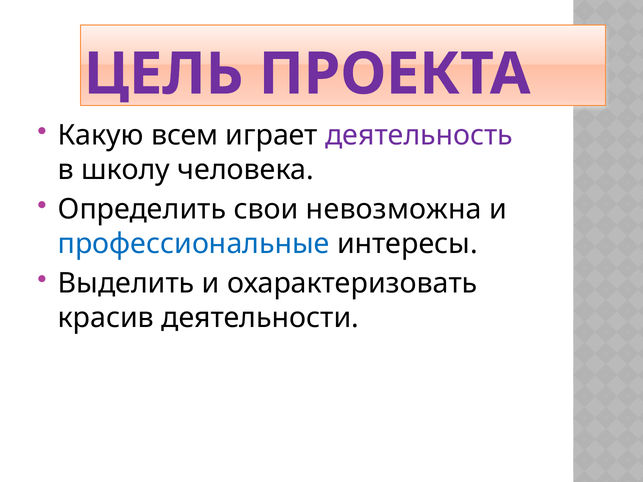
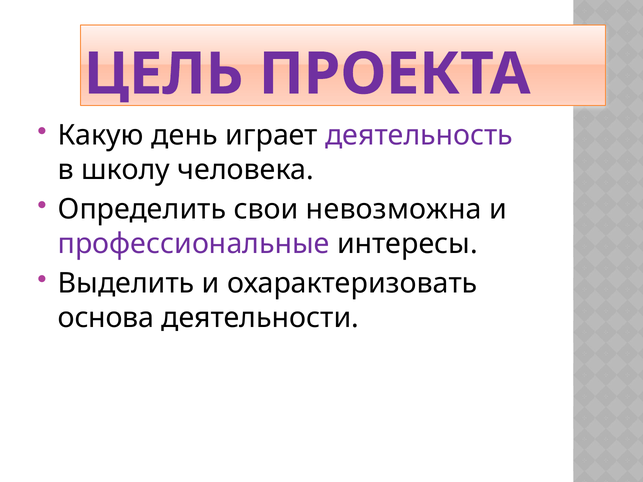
всем: всем -> день
профессиональные colour: blue -> purple
красив: красив -> основа
